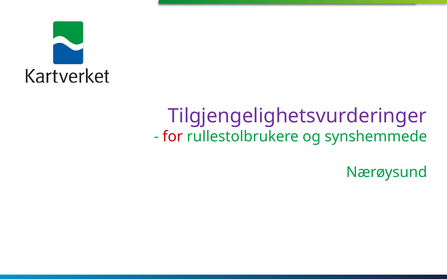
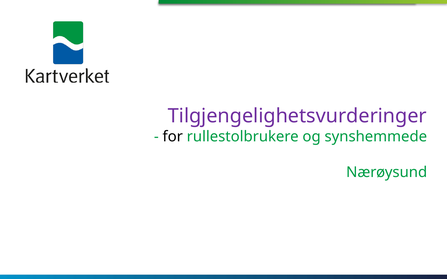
for colour: red -> black
